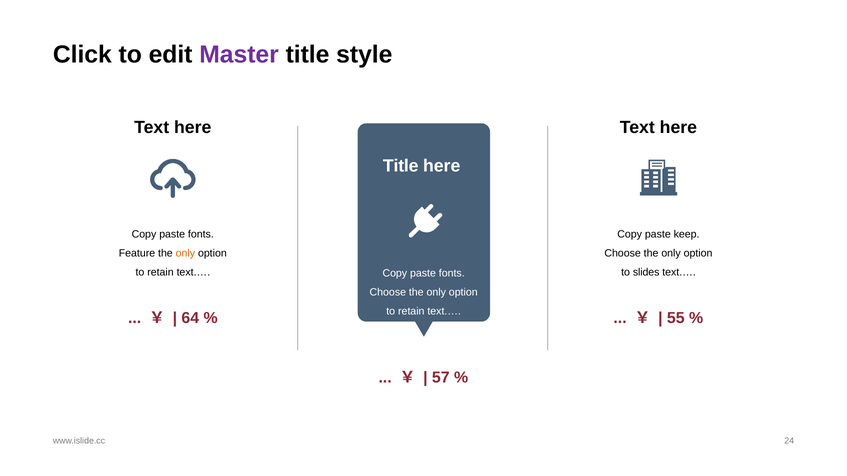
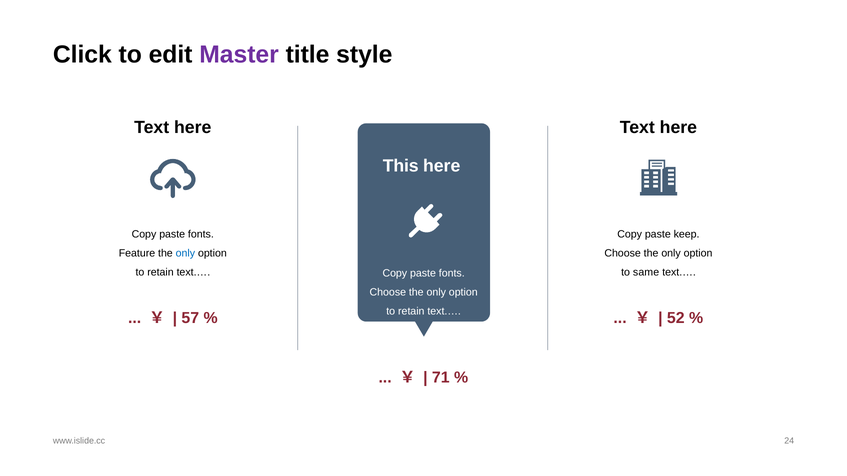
Title at (401, 166): Title -> This
only at (185, 254) colour: orange -> blue
slides: slides -> same
64: 64 -> 57
55: 55 -> 52
57: 57 -> 71
